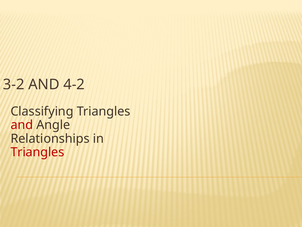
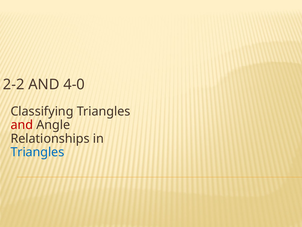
3-2: 3-2 -> 2-2
4-2: 4-2 -> 4-0
Triangles at (37, 152) colour: red -> blue
